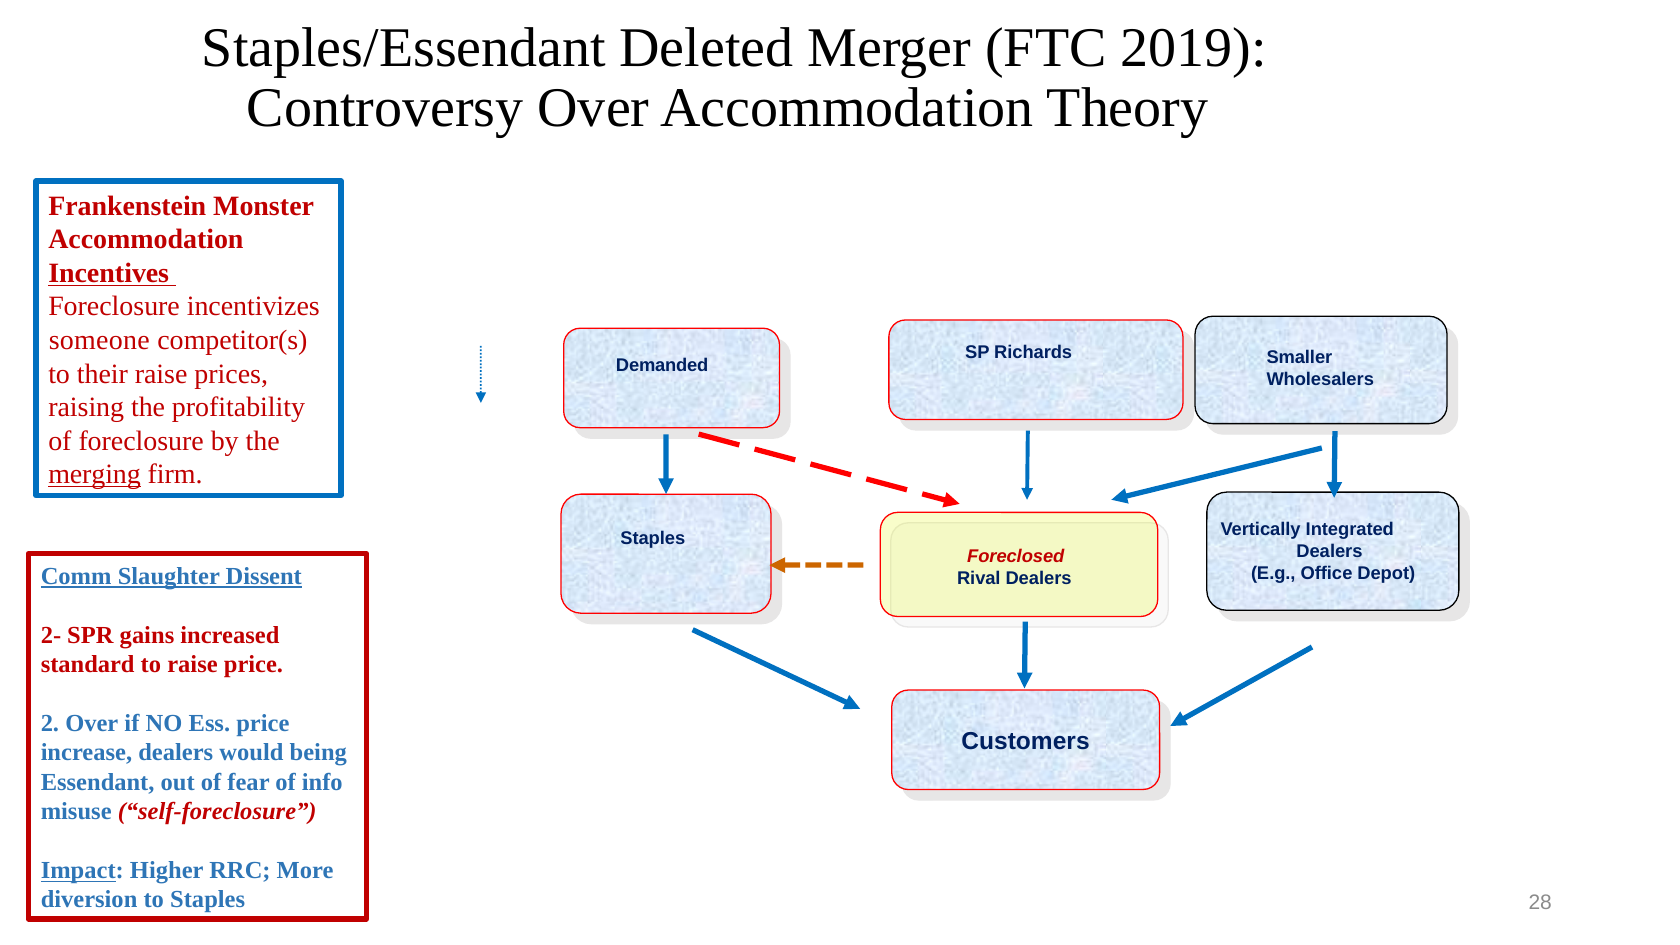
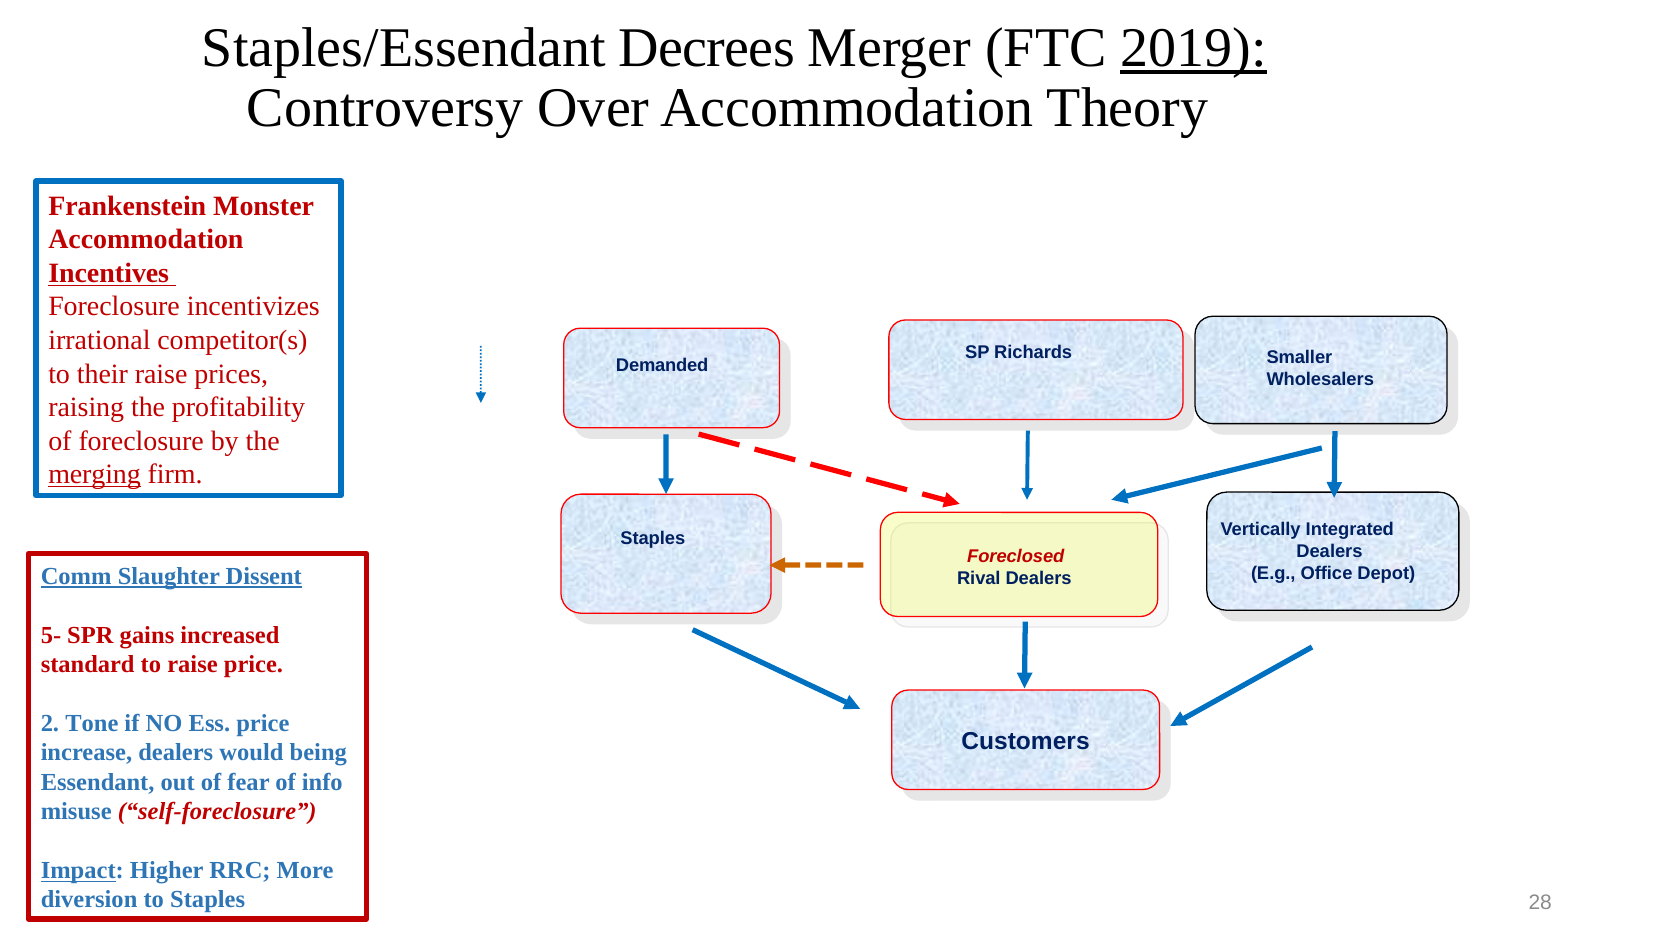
Deleted: Deleted -> Decrees
2019 underline: none -> present
someone: someone -> irrational
2-: 2- -> 5-
2 Over: Over -> Tone
